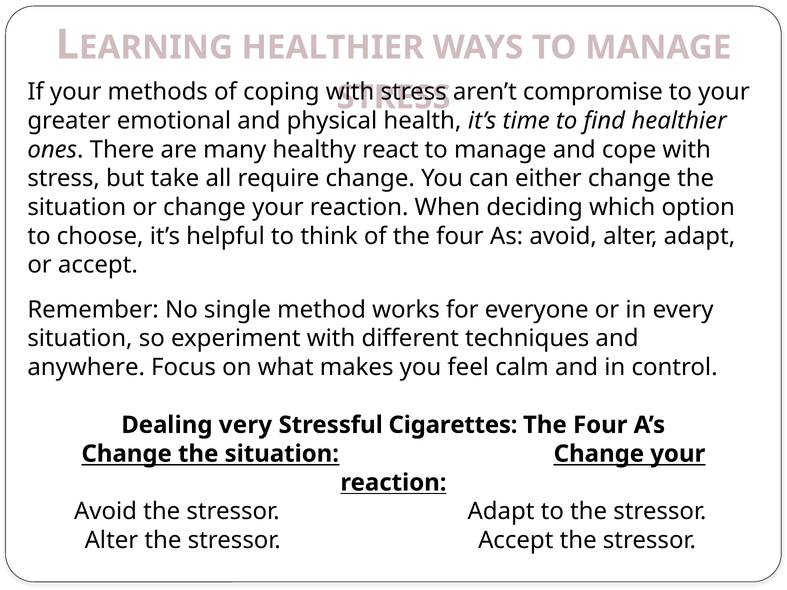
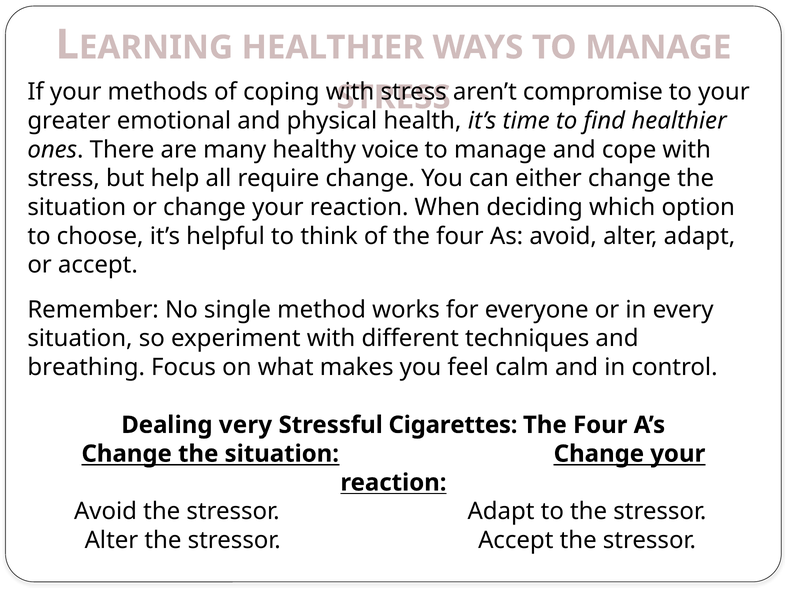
react: react -> voice
take: take -> help
anywhere: anywhere -> breathing
